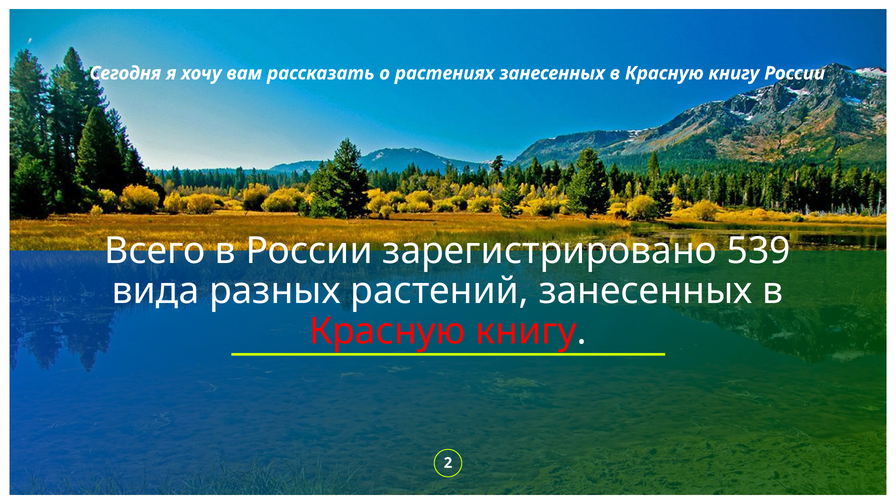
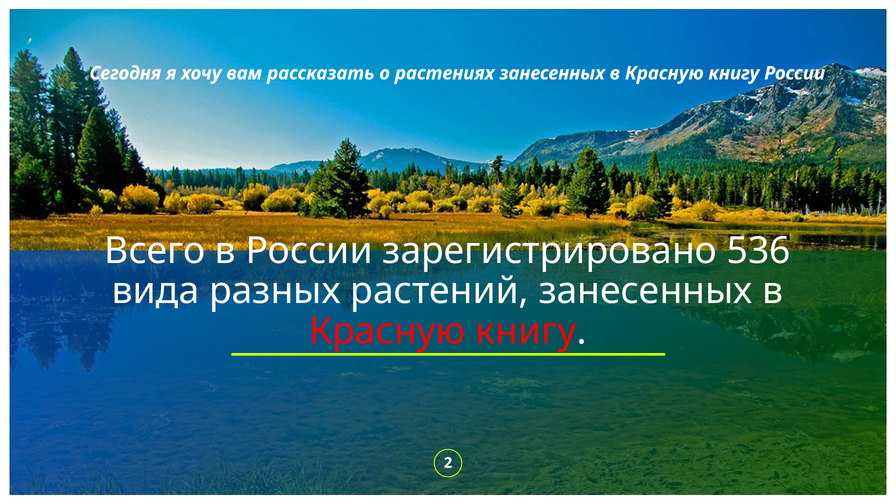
539: 539 -> 536
